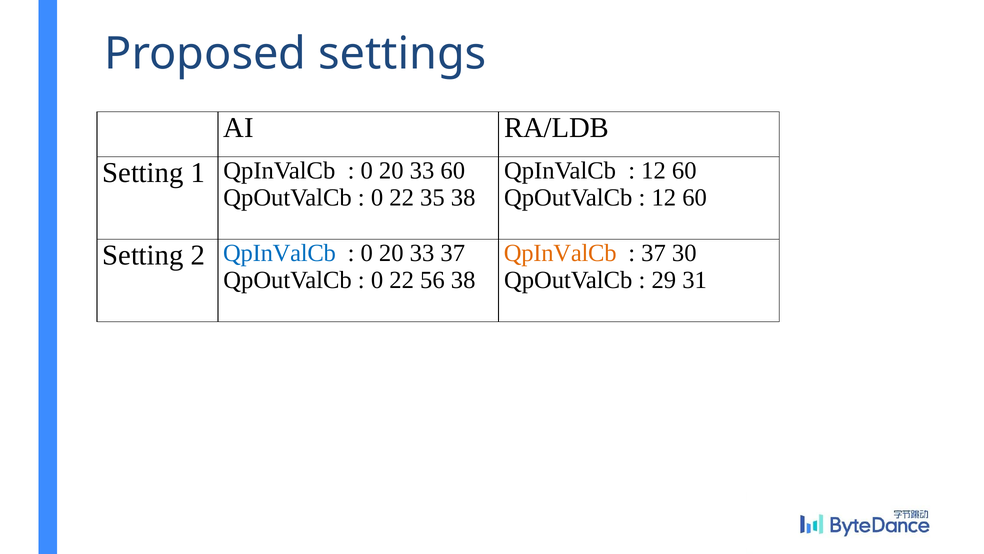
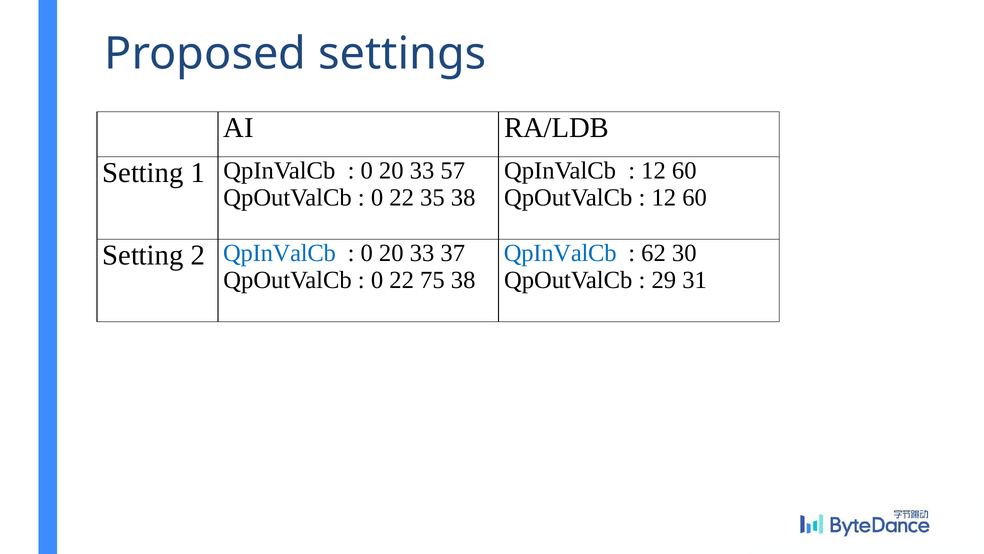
33 60: 60 -> 57
QpInValCb at (560, 253) colour: orange -> blue
37 at (654, 253): 37 -> 62
56: 56 -> 75
